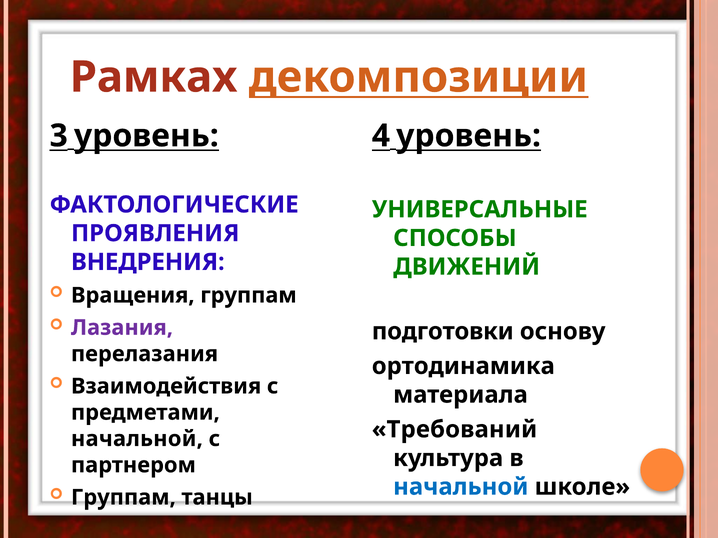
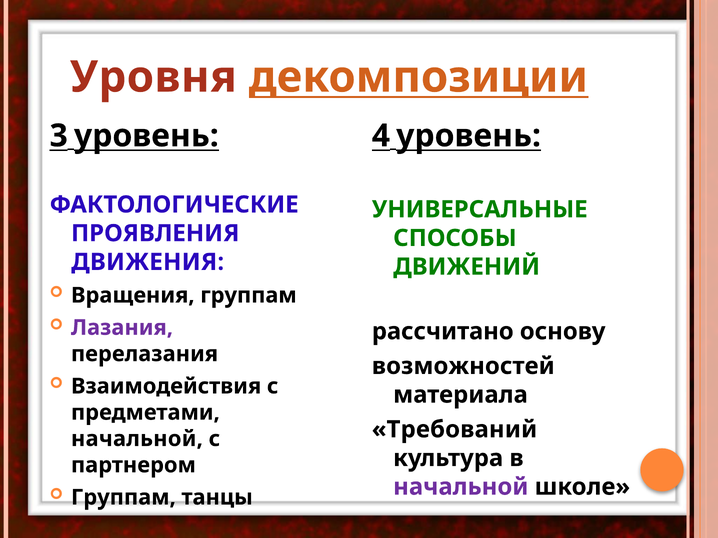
Рамках: Рамках -> Уровня
ВНЕДРЕНИЯ: ВНЕДРЕНИЯ -> ДВИЖЕНИЯ
подготовки: подготовки -> рассчитано
ортодинамика: ортодинамика -> возможностей
начальной at (461, 487) colour: blue -> purple
